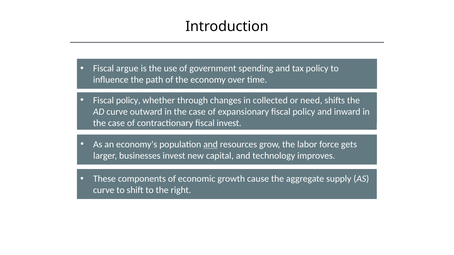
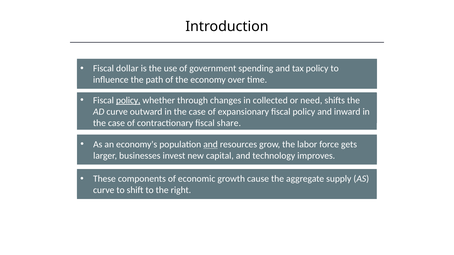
argue: argue -> dollar
policy at (128, 101) underline: none -> present
fiscal invest: invest -> share
